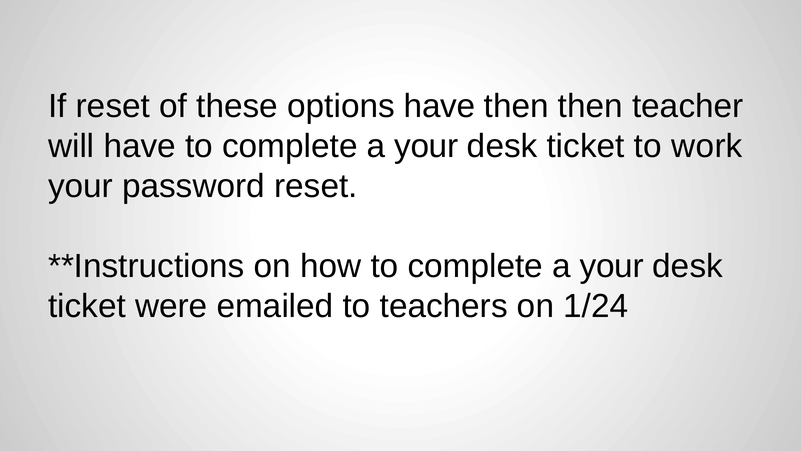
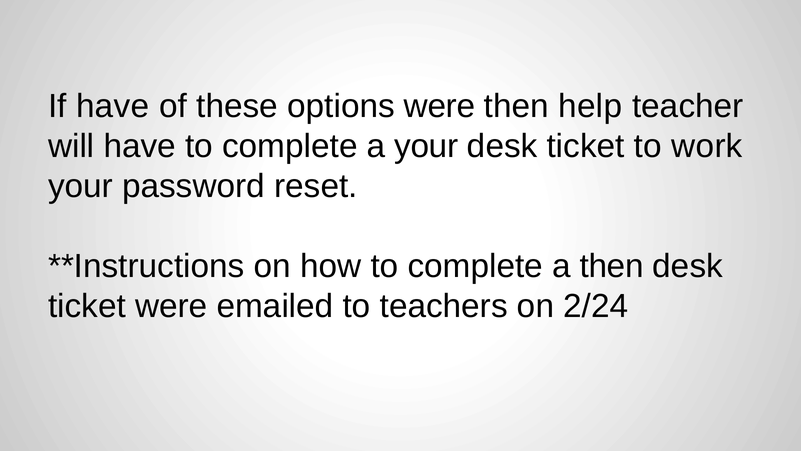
If reset: reset -> have
options have: have -> were
then then: then -> help
your at (612, 266): your -> then
1/24: 1/24 -> 2/24
